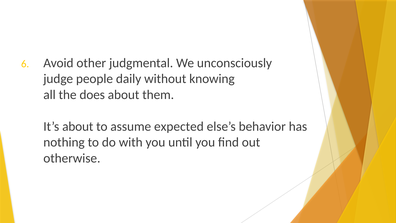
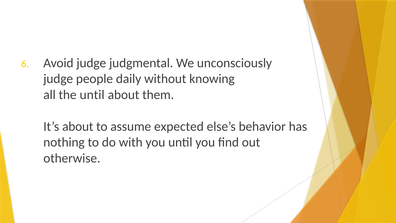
Avoid other: other -> judge
the does: does -> until
